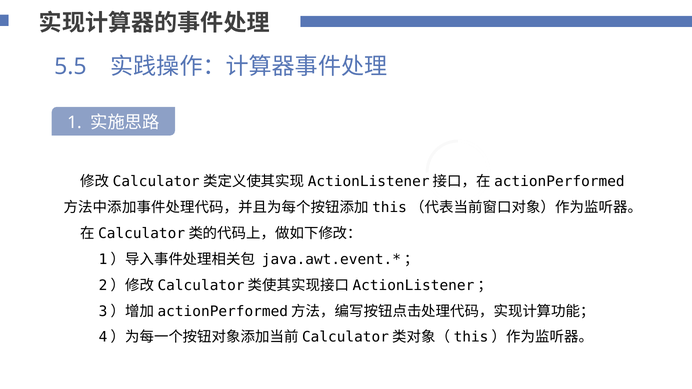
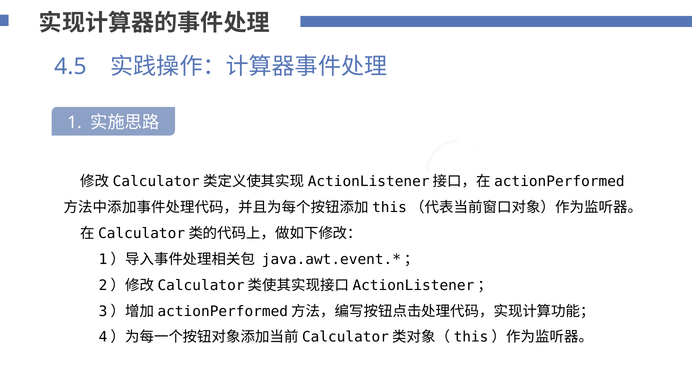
5.5: 5.5 -> 4.5
